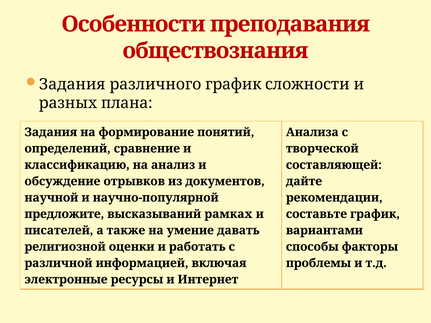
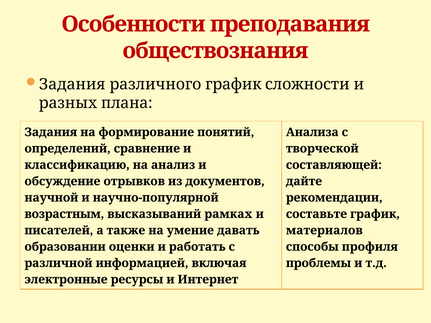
предложите: предложите -> возрастным
вариантами: вариантами -> материалов
религиозной: религиозной -> образовании
факторы: факторы -> профиля
